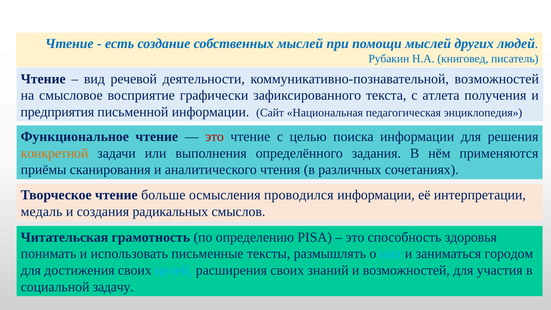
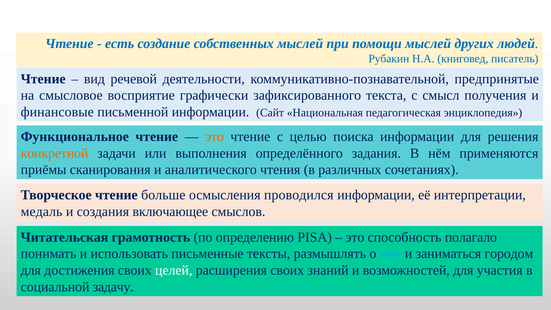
коммуникативно-познавательной возможностей: возможностей -> предпринятые
атлета: атлета -> смысл
предприятия: предприятия -> финансовые
это at (215, 137) colour: red -> orange
радикальных: радикальных -> включающее
здоровья: здоровья -> полагало
целей colour: light blue -> white
